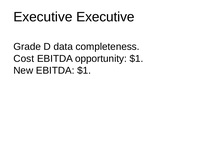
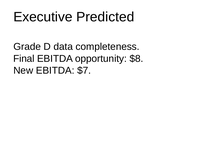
Executive Executive: Executive -> Predicted
Cost: Cost -> Final
opportunity $1: $1 -> $8
EBITDA $1: $1 -> $7
